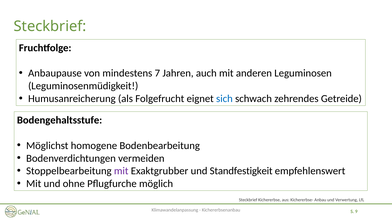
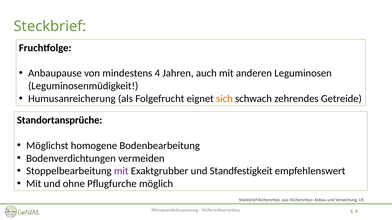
7: 7 -> 4
sich colour: blue -> orange
Bodengehaltsstufe: Bodengehaltsstufe -> Standortansprüche
